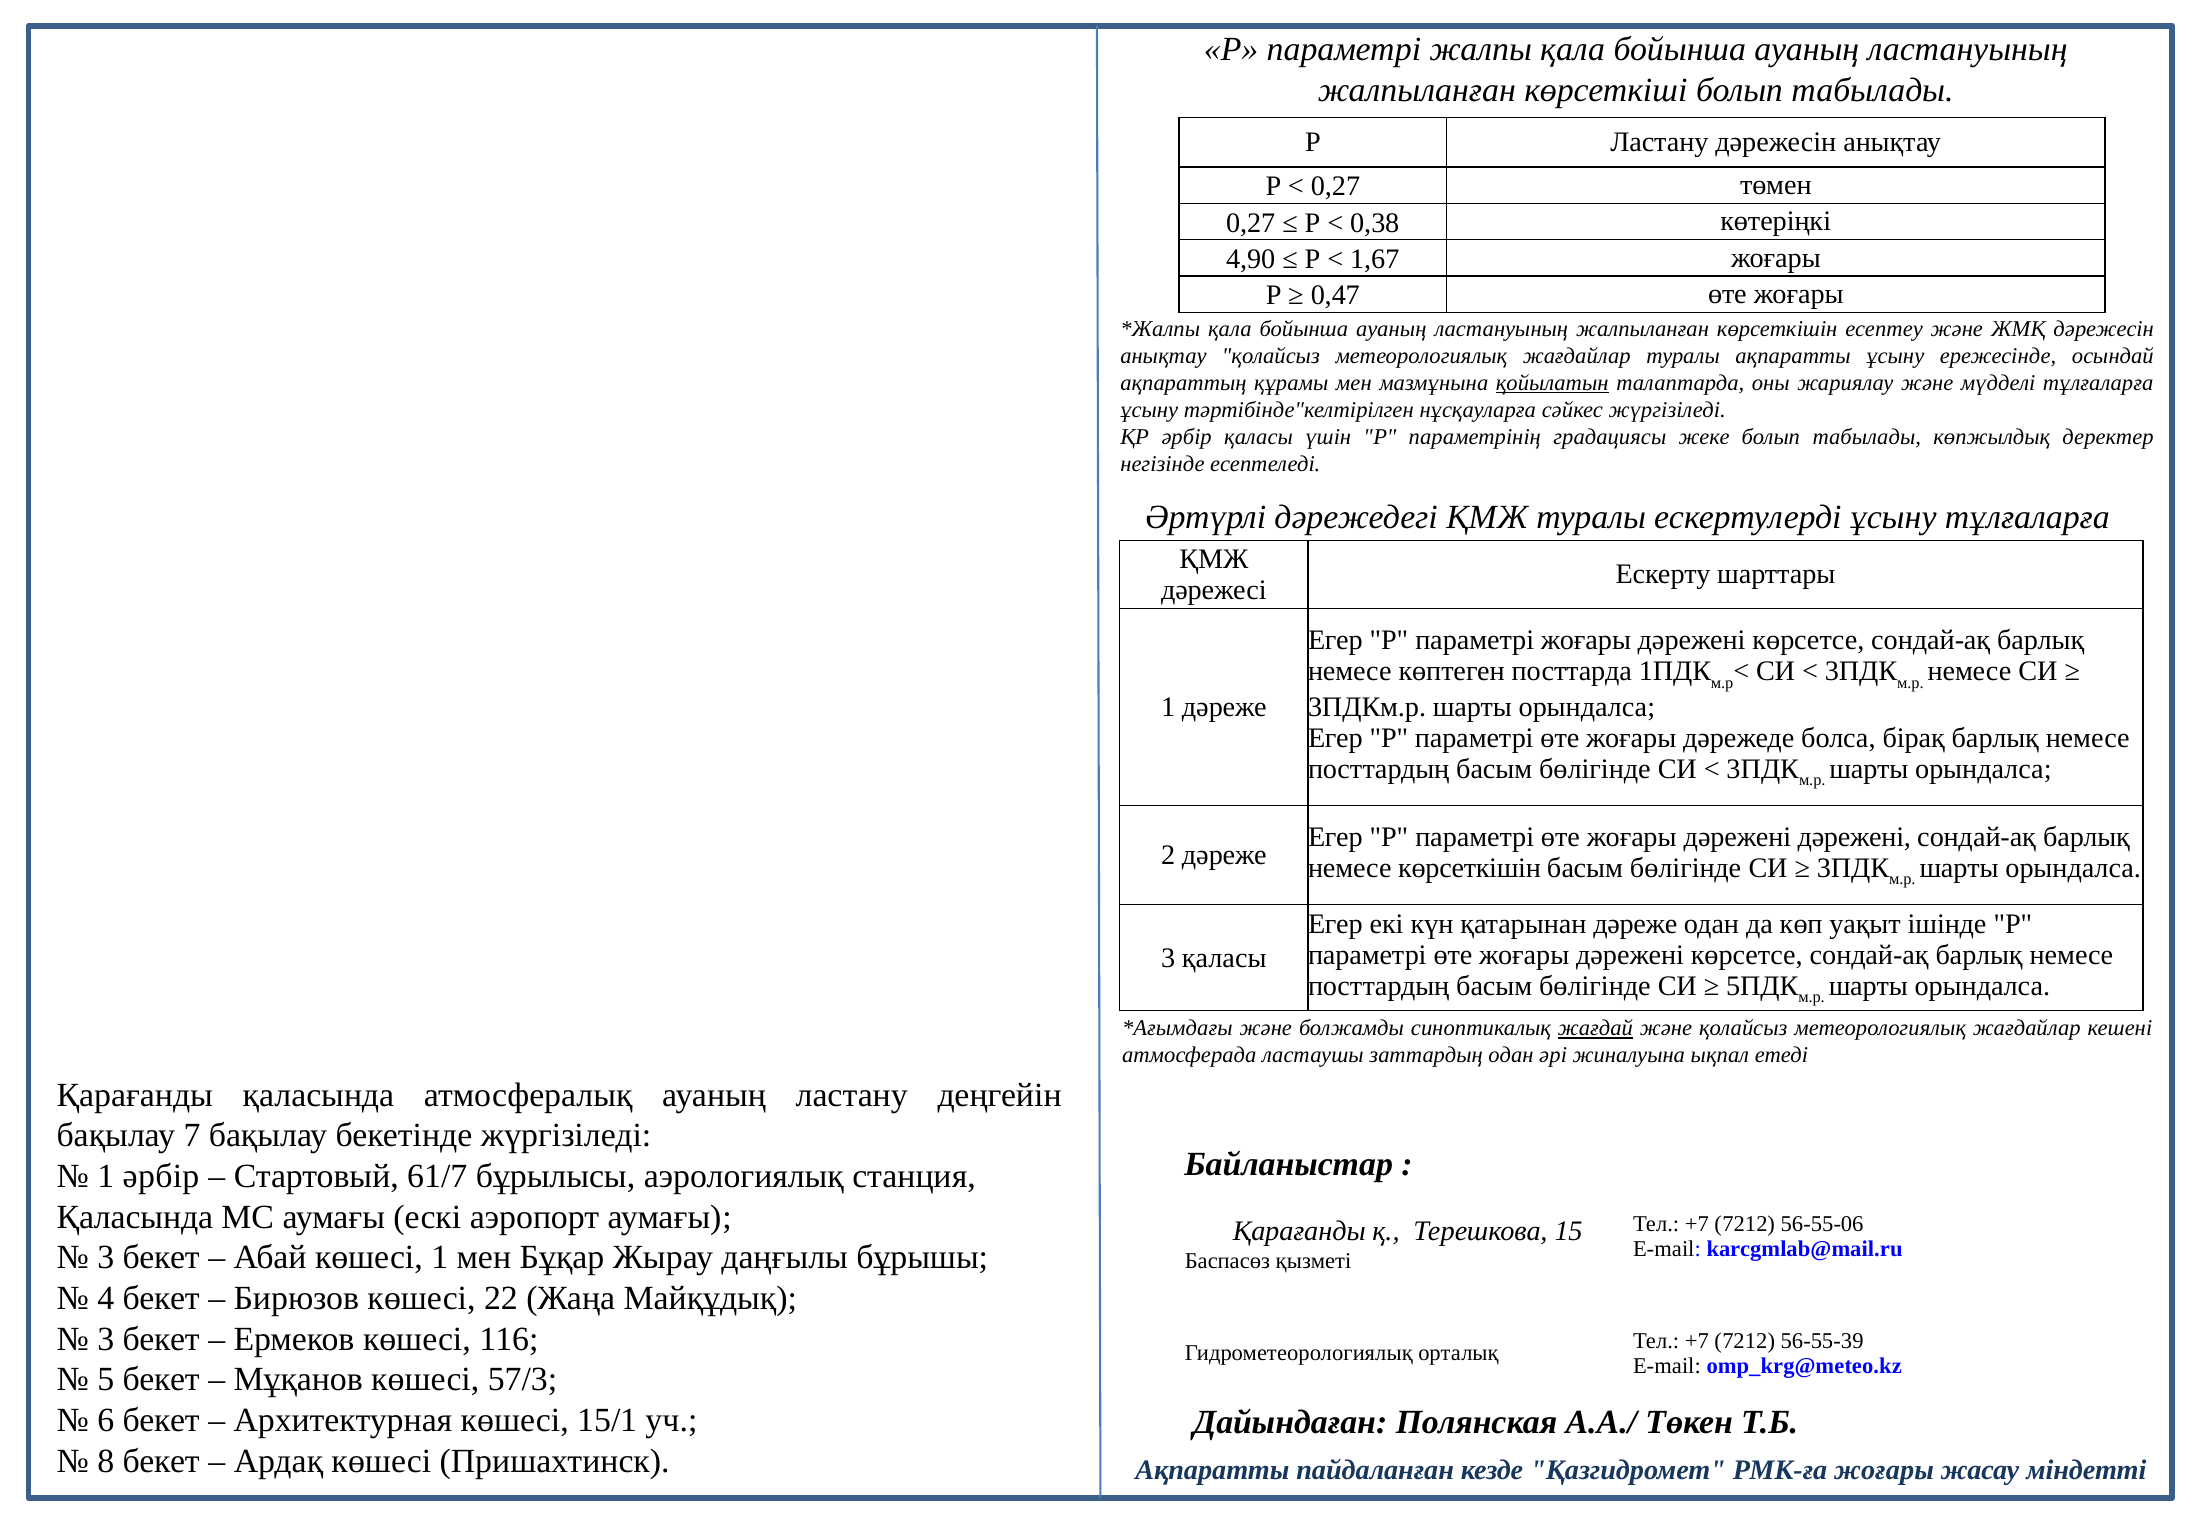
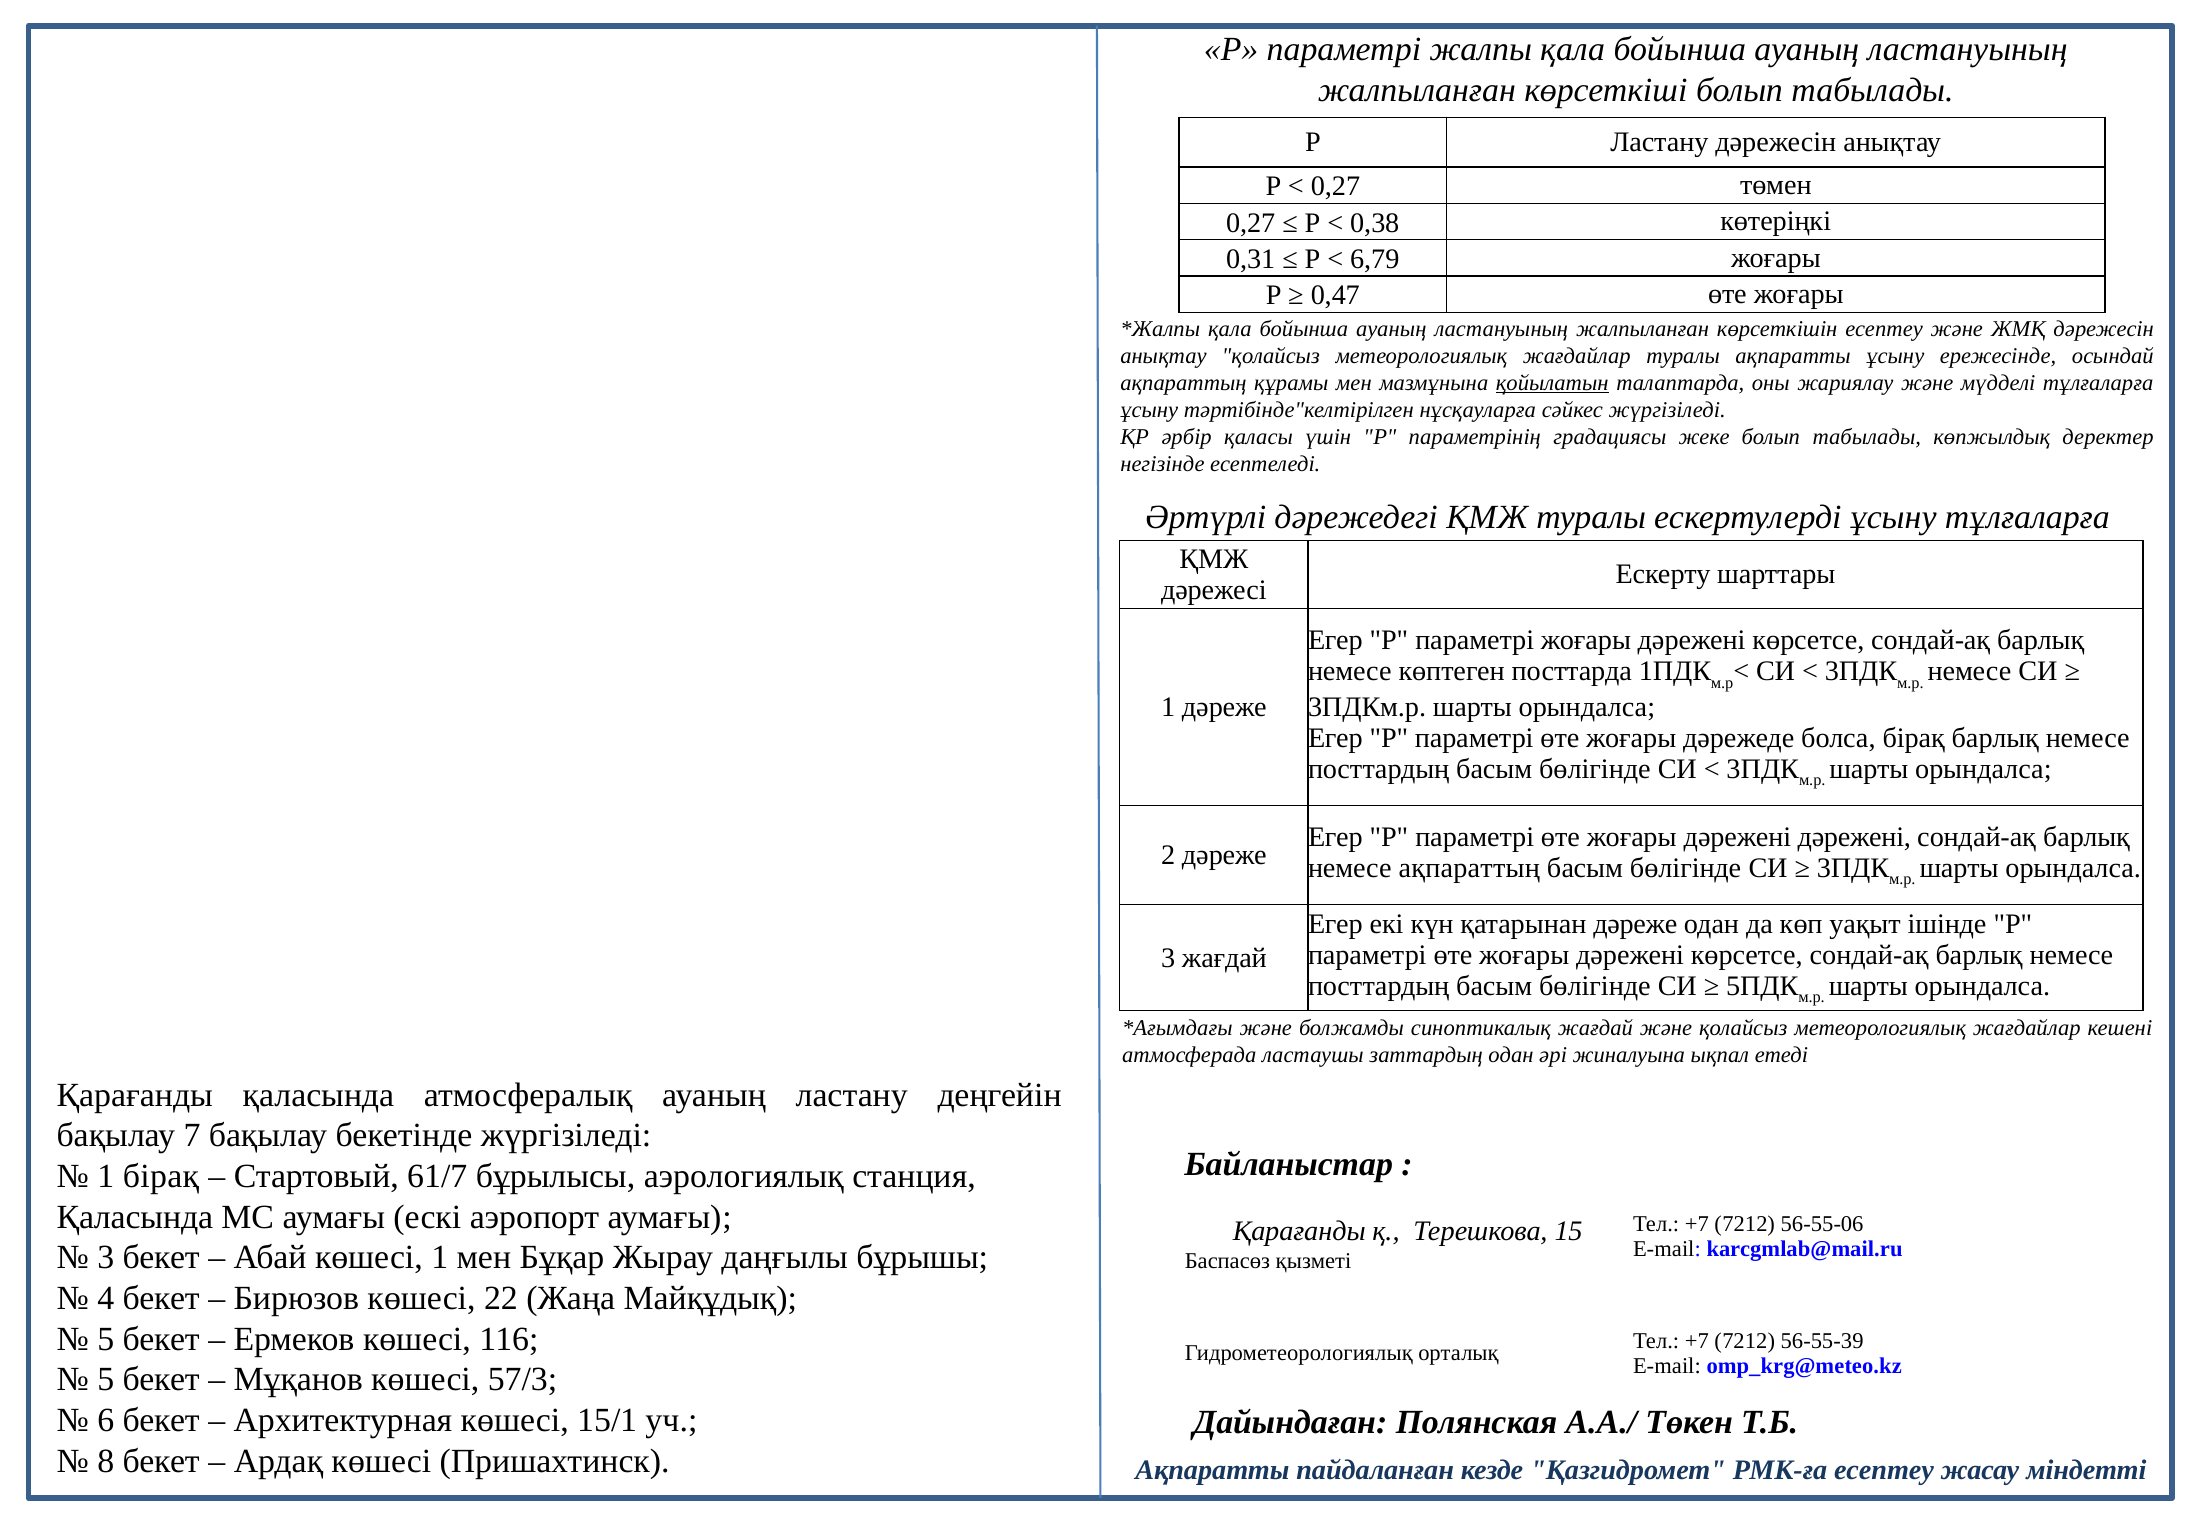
4,90: 4,90 -> 0,31
1,67: 1,67 -> 6,79
немесе көрсеткішін: көрсеткішін -> ақпараттың
3 қаласы: қаласы -> жағдай
жағдай at (1595, 1028) underline: present -> none
1 әрбір: әрбір -> бірақ
3 at (106, 1339): 3 -> 5
РМК-ға жоғары: жоғары -> есептеу
